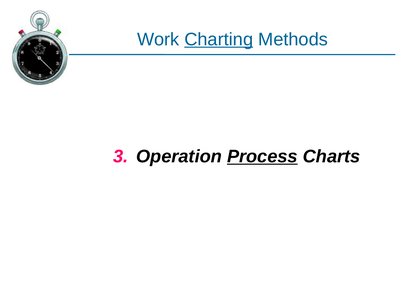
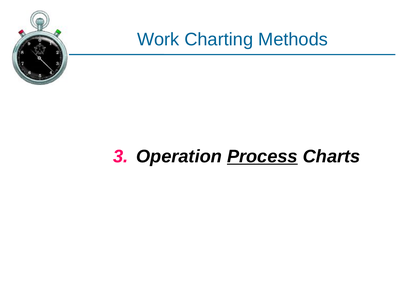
Charting underline: present -> none
